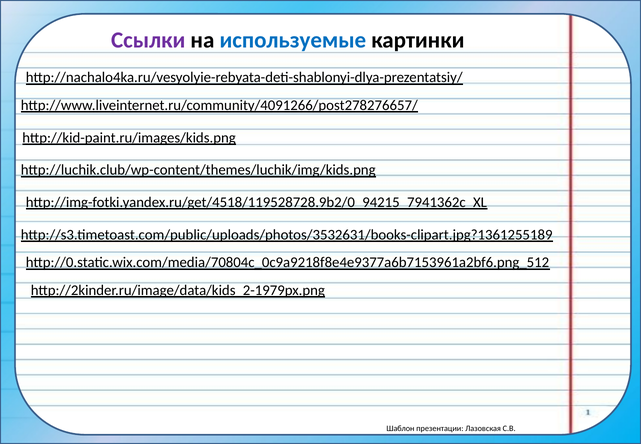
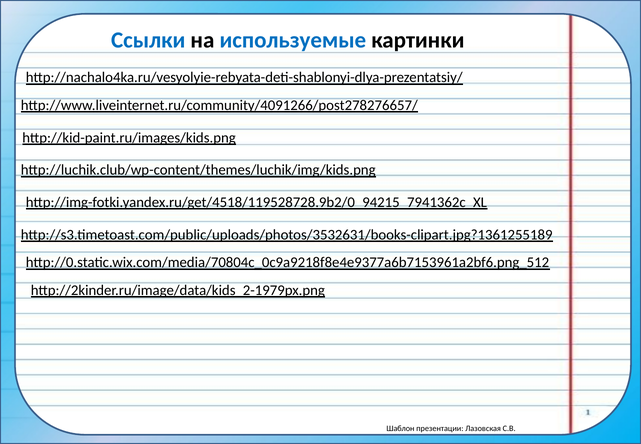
Ссылки colour: purple -> blue
